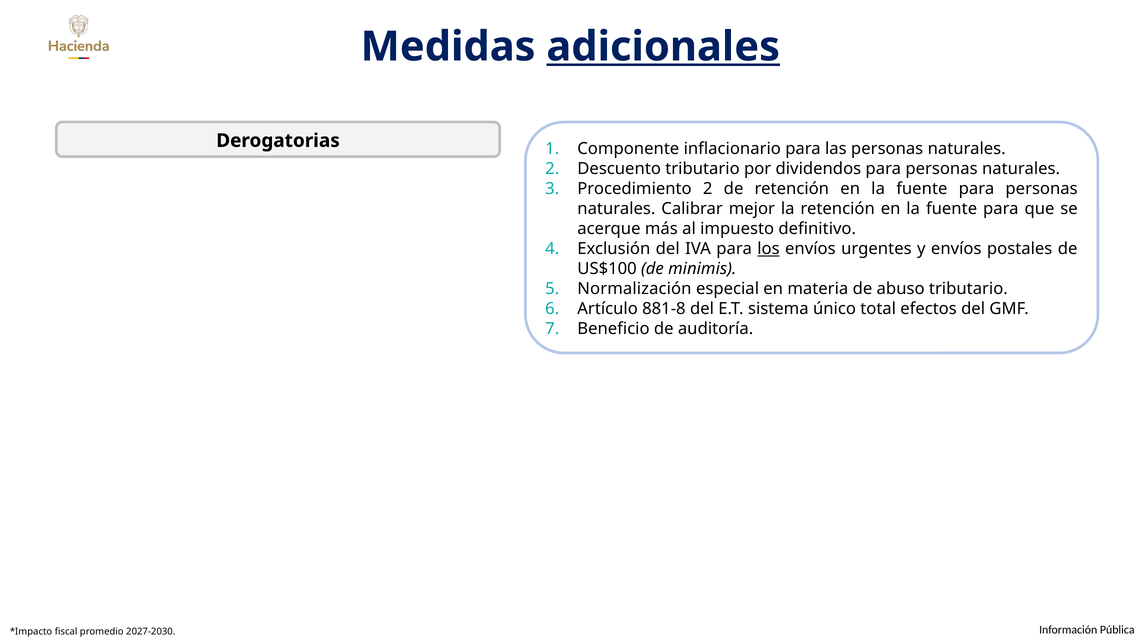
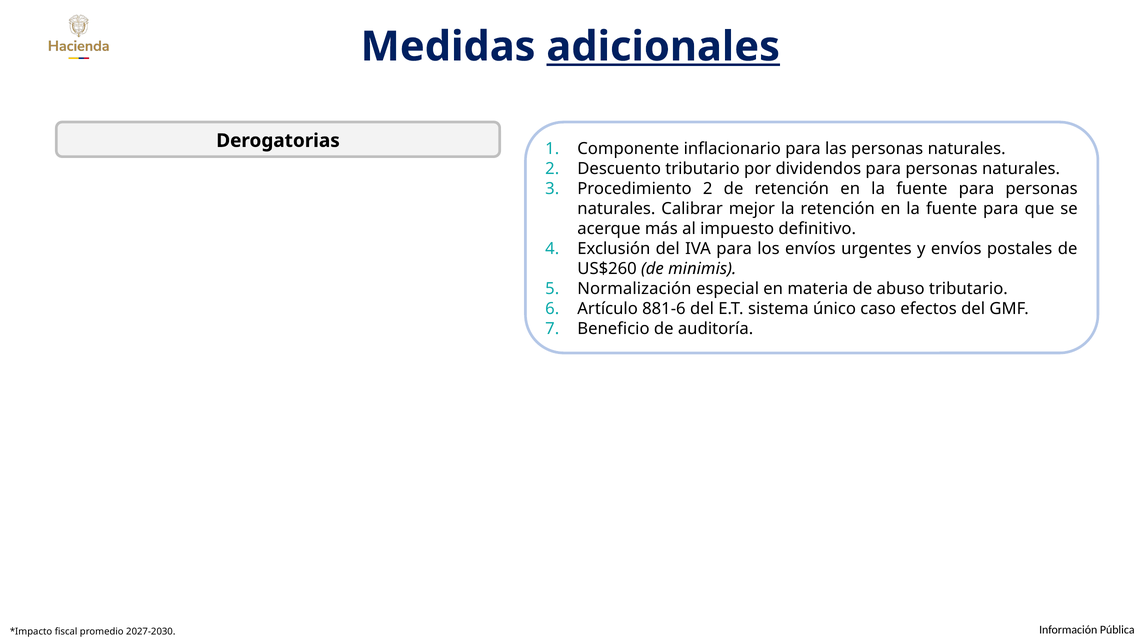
los underline: present -> none
US$100: US$100 -> US$260
881-8: 881-8 -> 881-6
total: total -> caso
